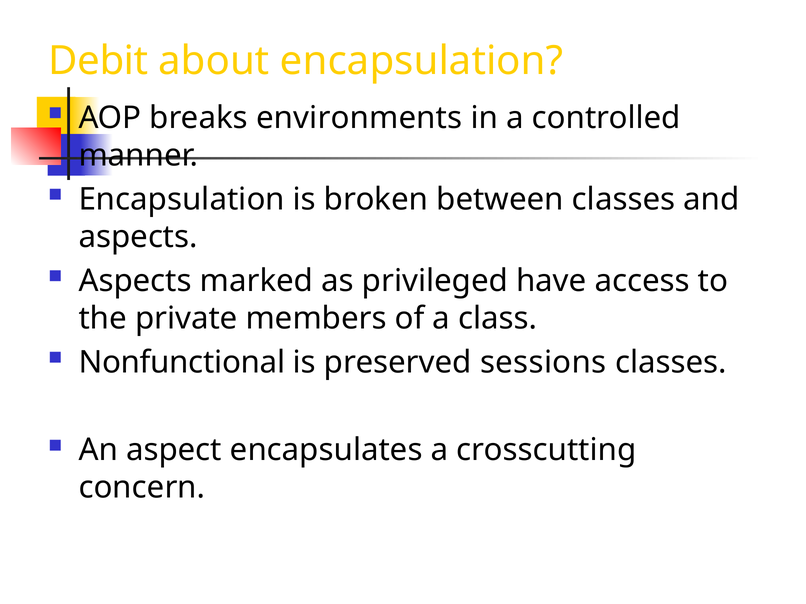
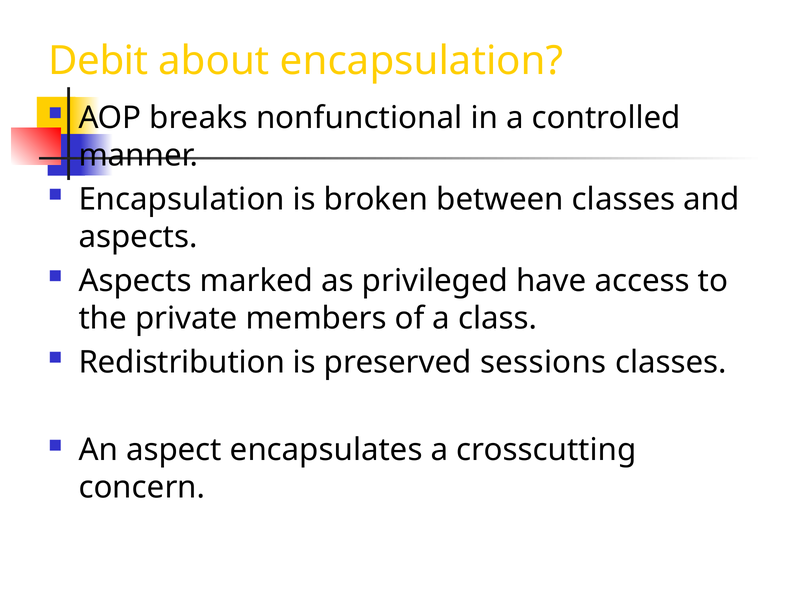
environments: environments -> nonfunctional
Nonfunctional: Nonfunctional -> Redistribution
